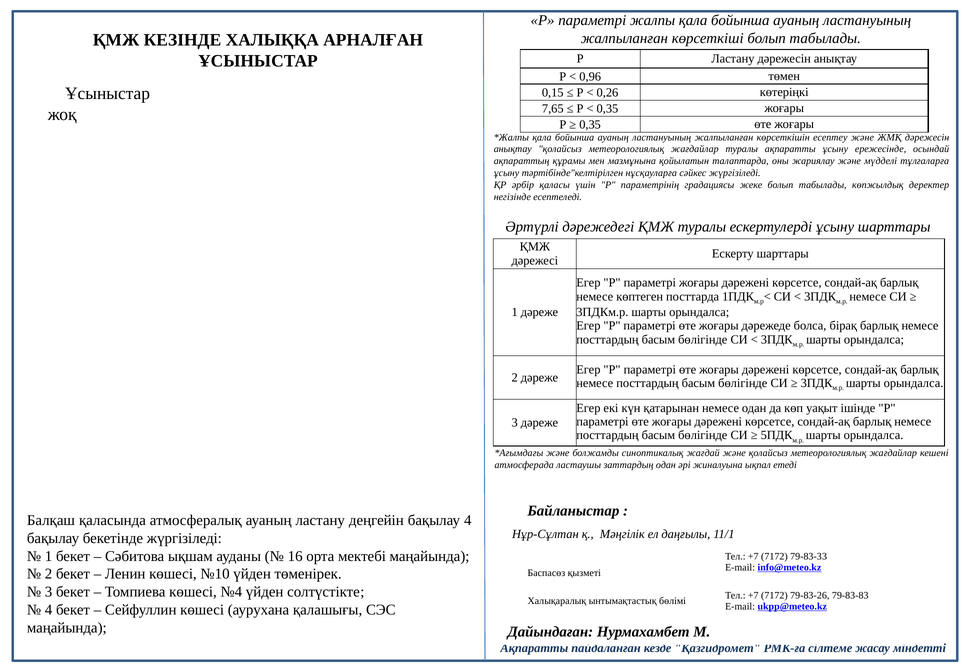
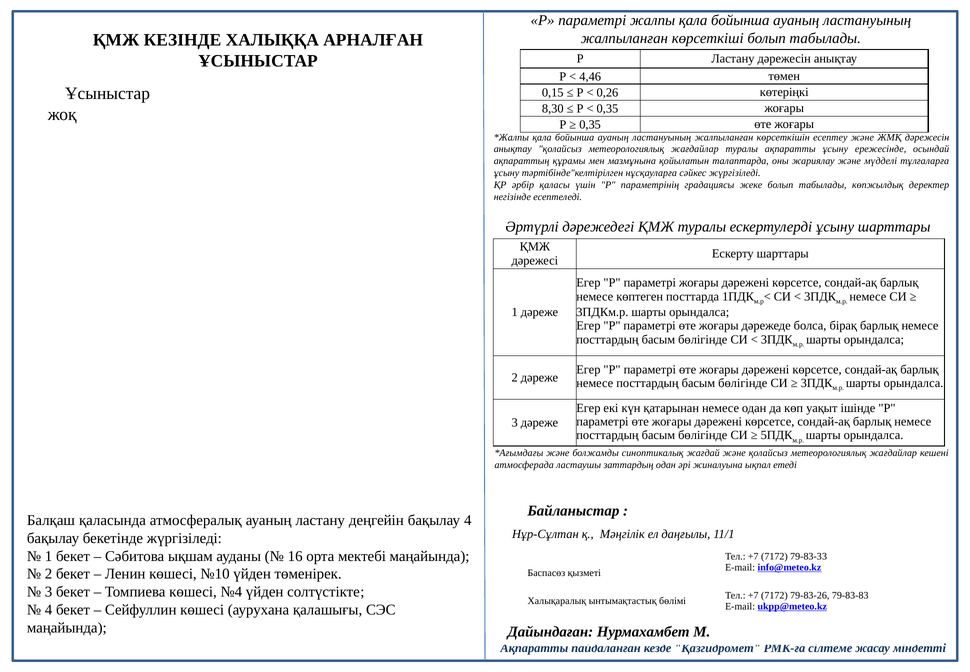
0,96: 0,96 -> 4,46
7,65: 7,65 -> 8,30
